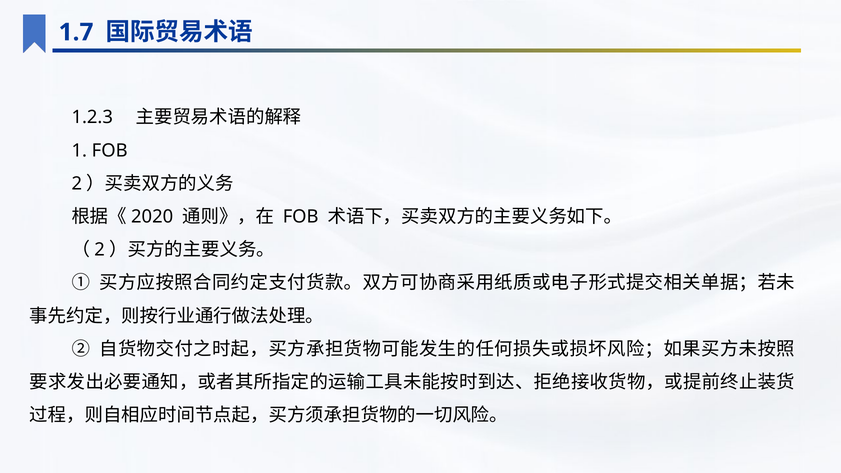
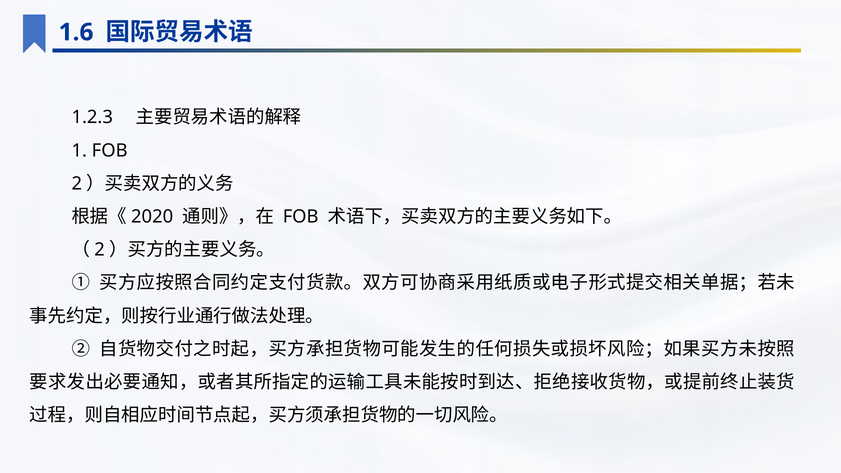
1.7: 1.7 -> 1.6
